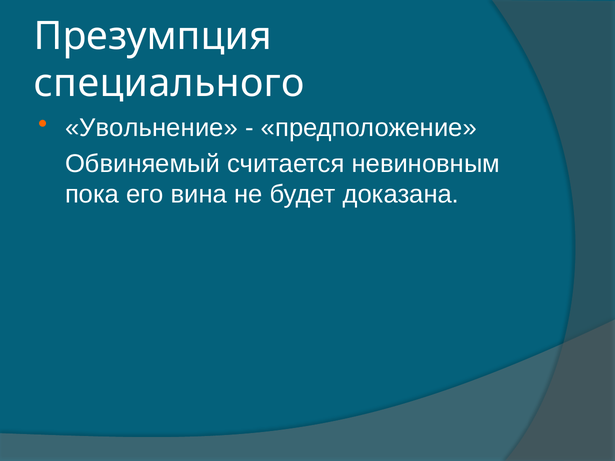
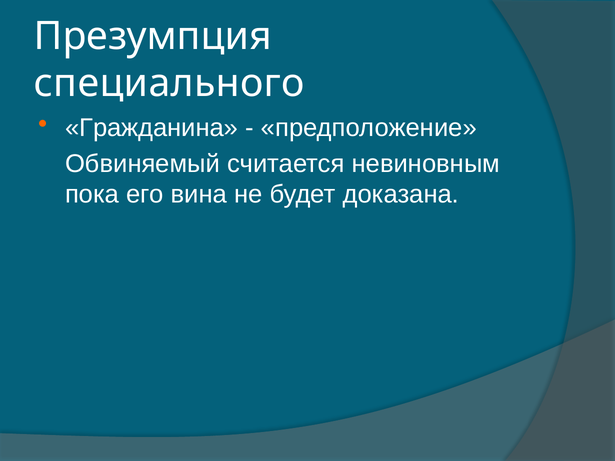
Увольнение: Увольнение -> Гражданина
